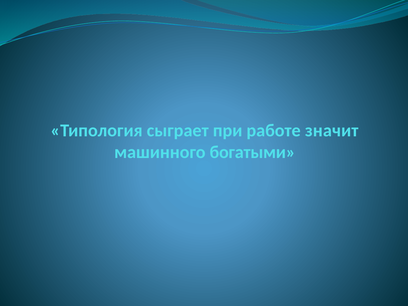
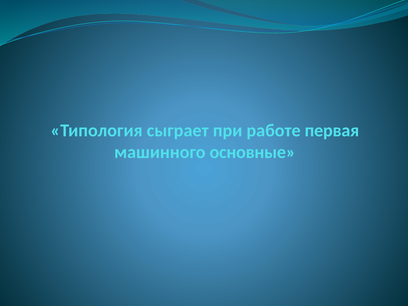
значит: значит -> первая
богатыми: богатыми -> основные
